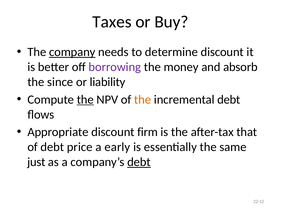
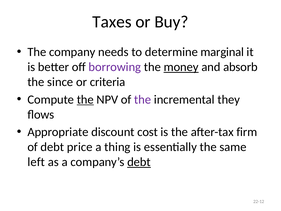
company underline: present -> none
determine discount: discount -> marginal
money underline: none -> present
liability: liability -> criteria
the at (143, 99) colour: orange -> purple
incremental debt: debt -> they
firm: firm -> cost
that: that -> firm
early: early -> thing
just: just -> left
